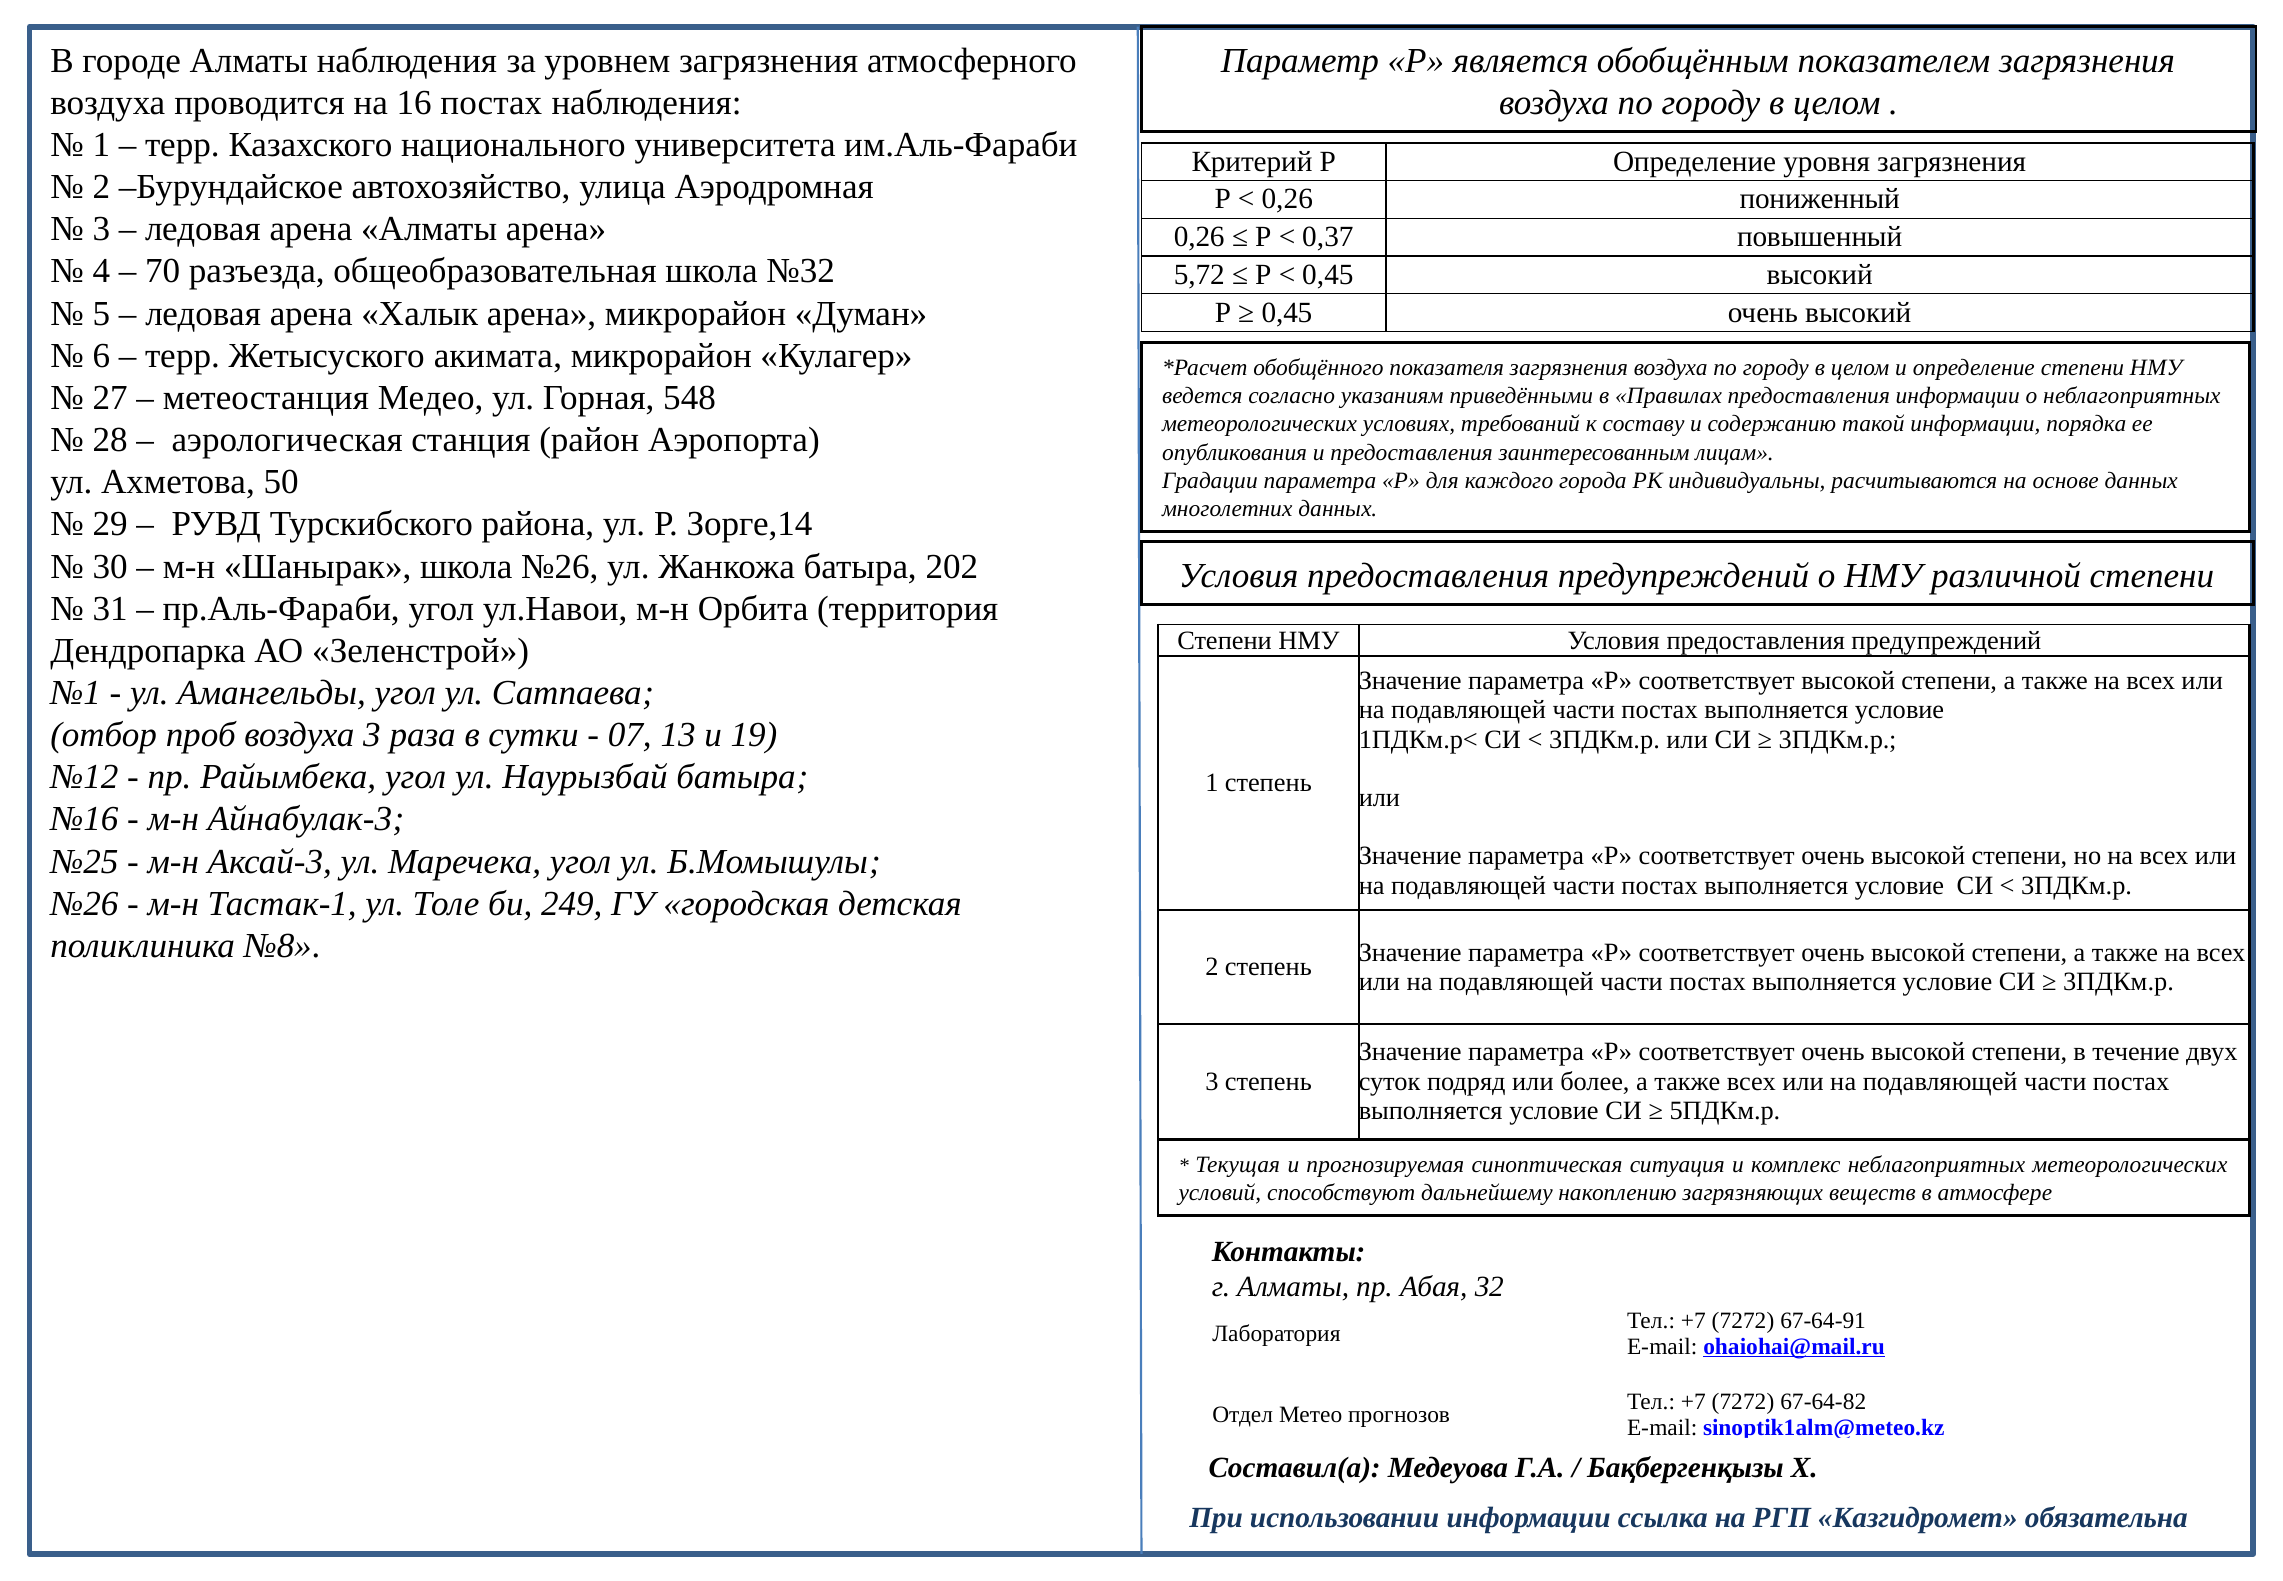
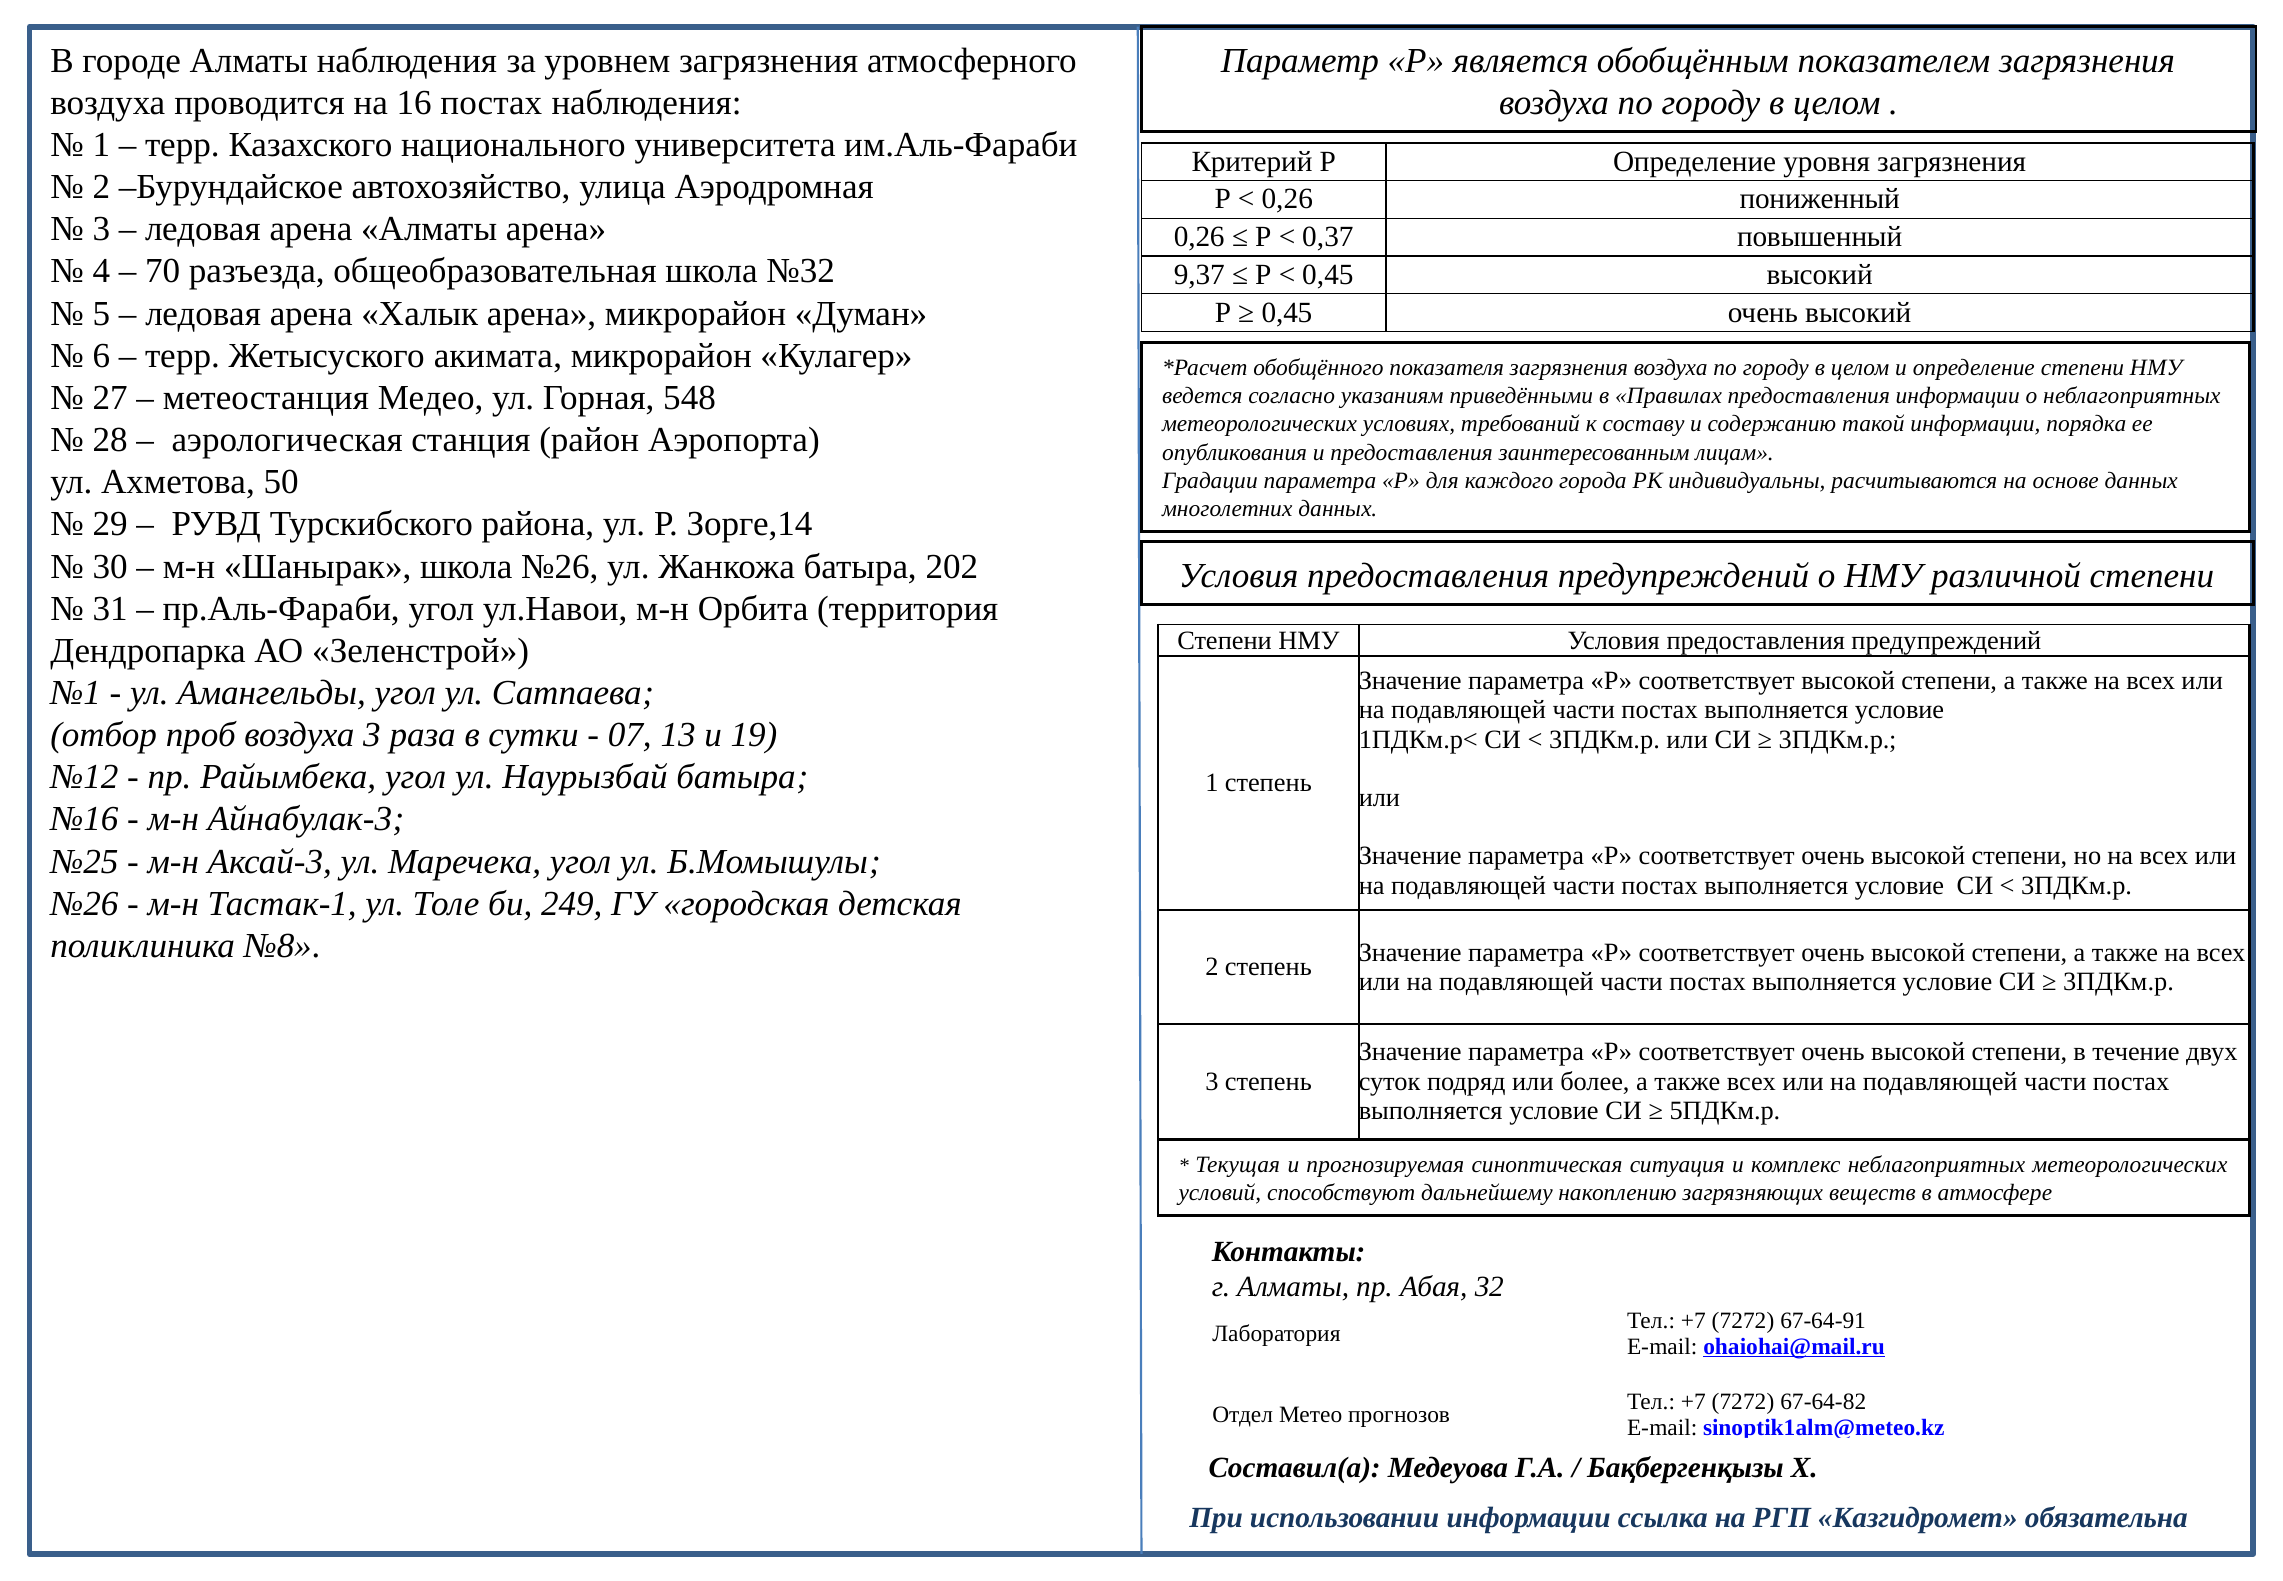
5,72: 5,72 -> 9,37
